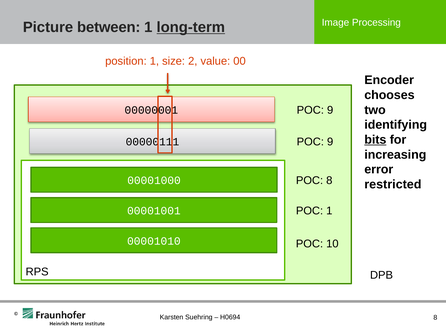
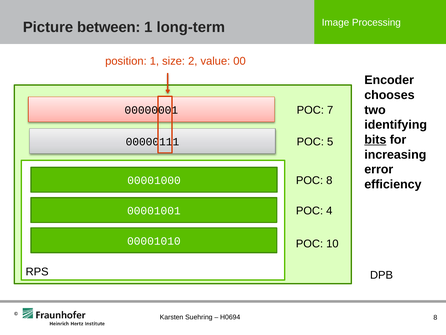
long-term underline: present -> none
9 at (330, 110): 9 -> 7
9 at (330, 142): 9 -> 5
restricted: restricted -> efficiency
POC 1: 1 -> 4
